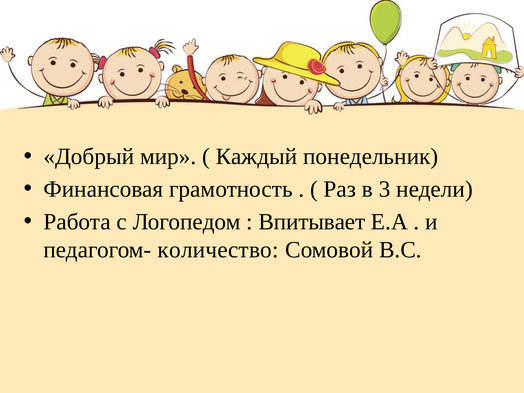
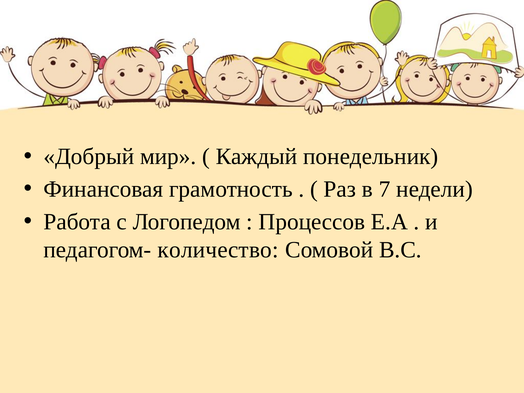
3: 3 -> 7
Впитывает: Впитывает -> Процессов
